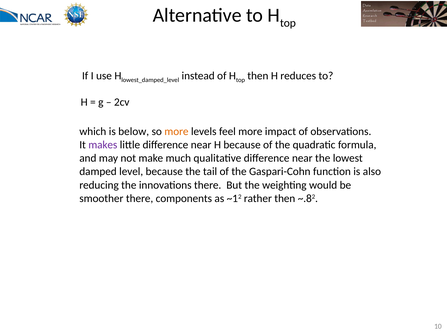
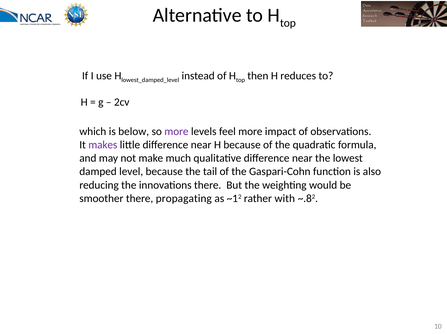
more at (176, 132) colour: orange -> purple
components: components -> propagating
rather then: then -> with
